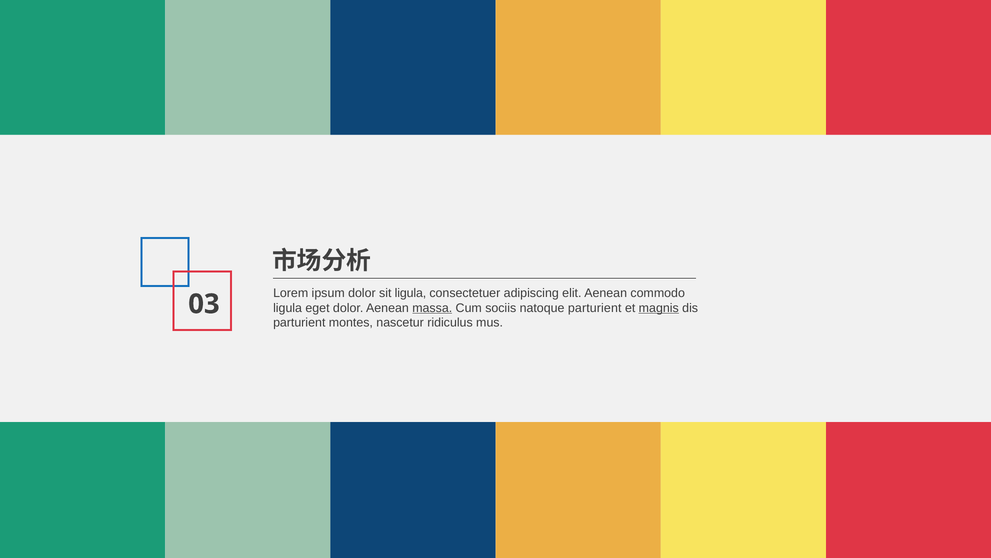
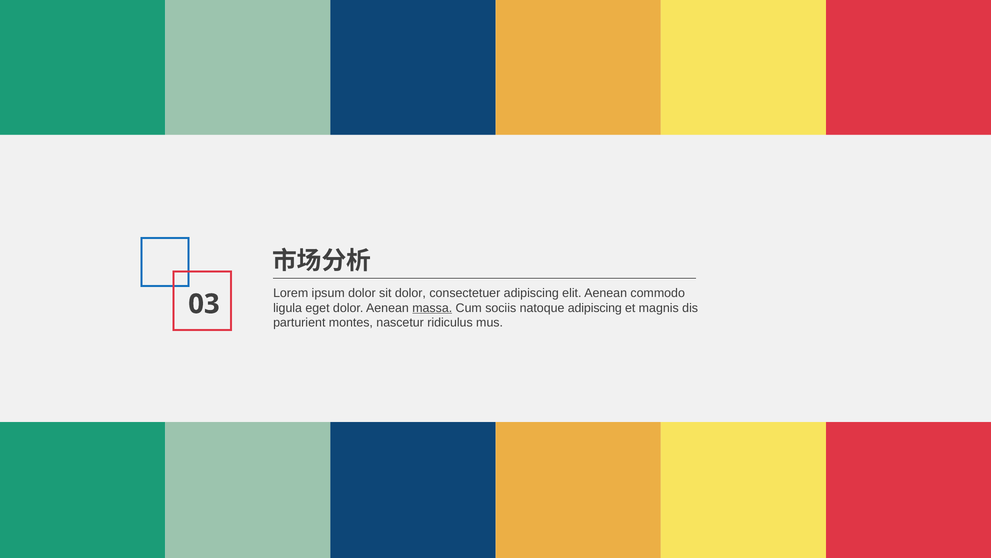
sit ligula: ligula -> dolor
natoque parturient: parturient -> adipiscing
magnis underline: present -> none
